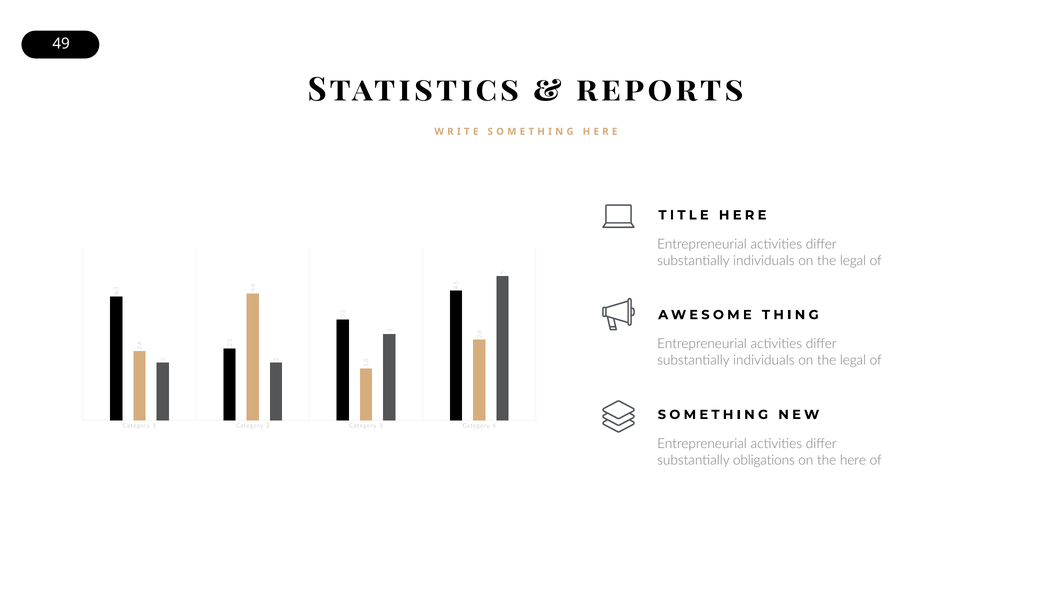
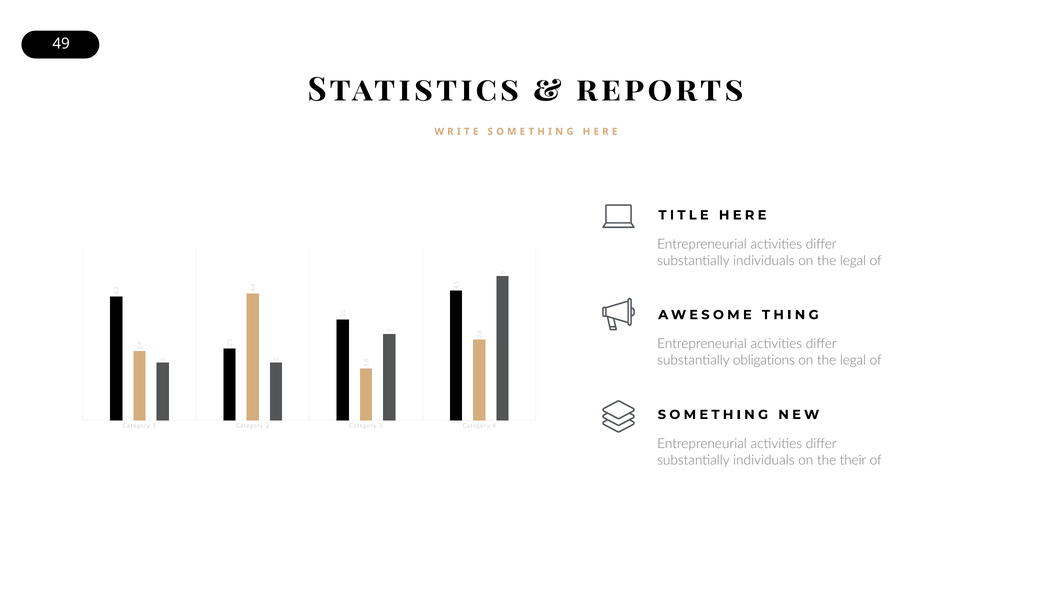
individuals at (764, 360): individuals -> obligations
obligations at (764, 460): obligations -> individuals
the here: here -> their
